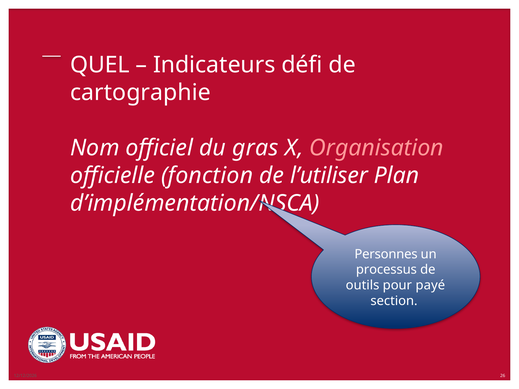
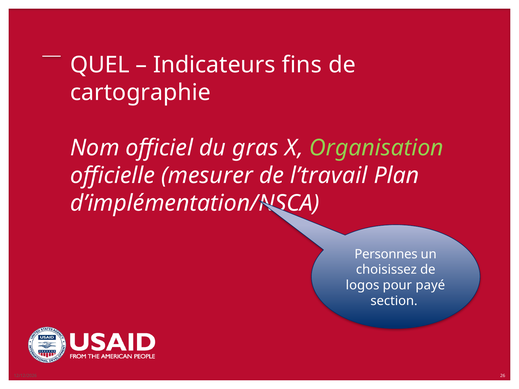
défi: défi -> fins
Organisation colour: pink -> light green
fonction: fonction -> mesurer
l’utiliser: l’utiliser -> l’travail
processus: processus -> choisissez
outils: outils -> logos
